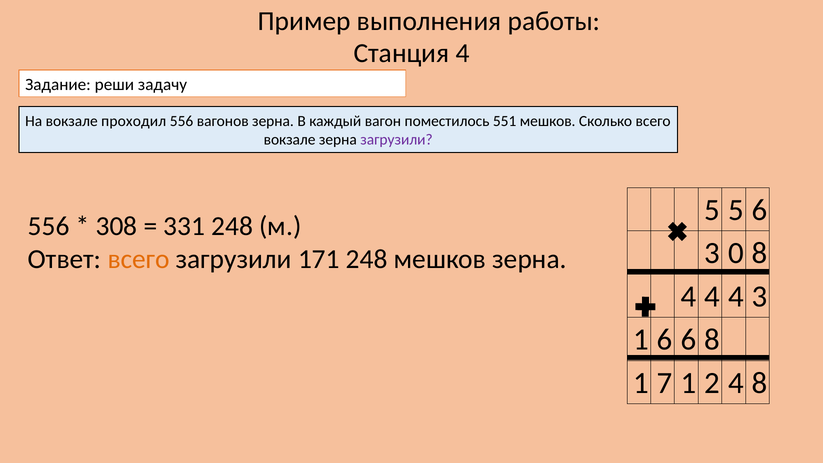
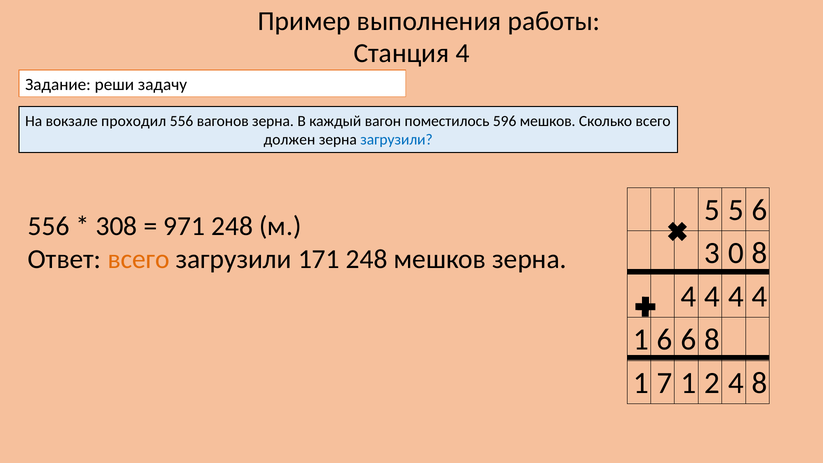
551: 551 -> 596
вокзале at (290, 140): вокзале -> должен
загрузили at (397, 140) colour: purple -> blue
331: 331 -> 971
4 4 4 3: 3 -> 4
